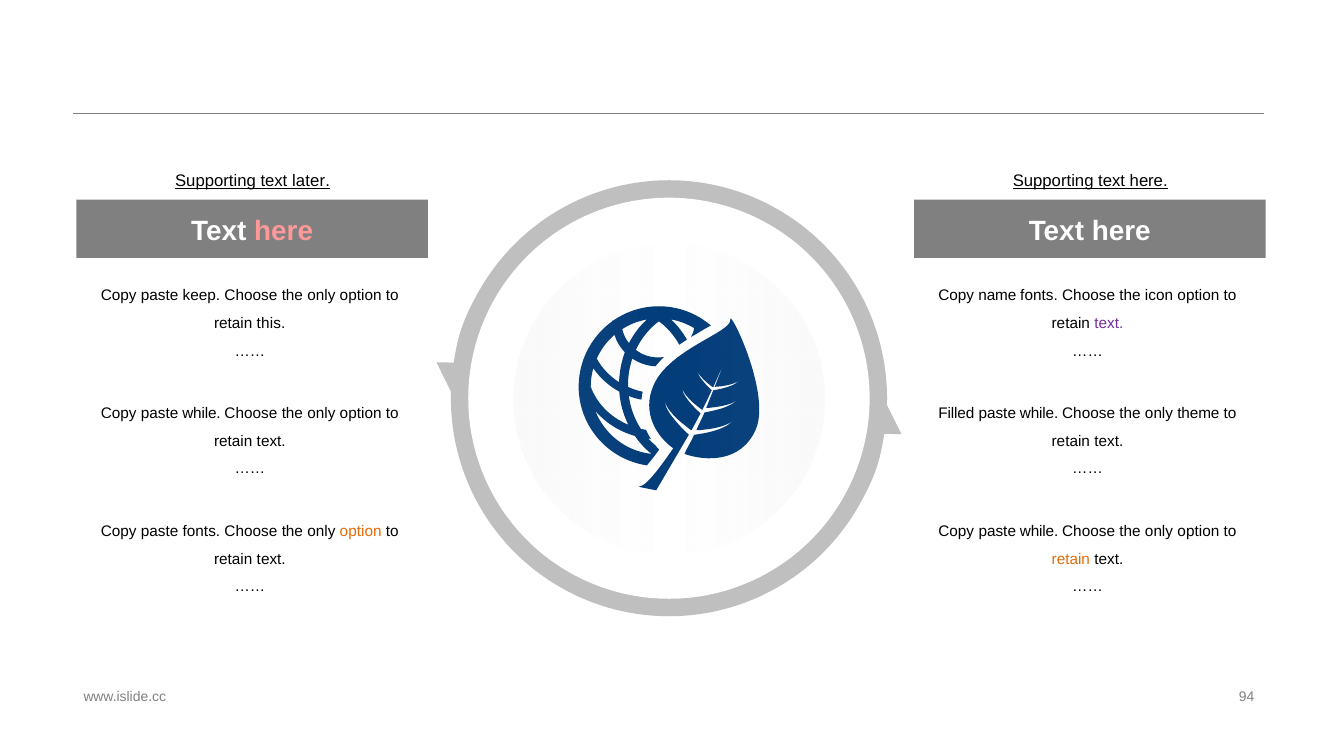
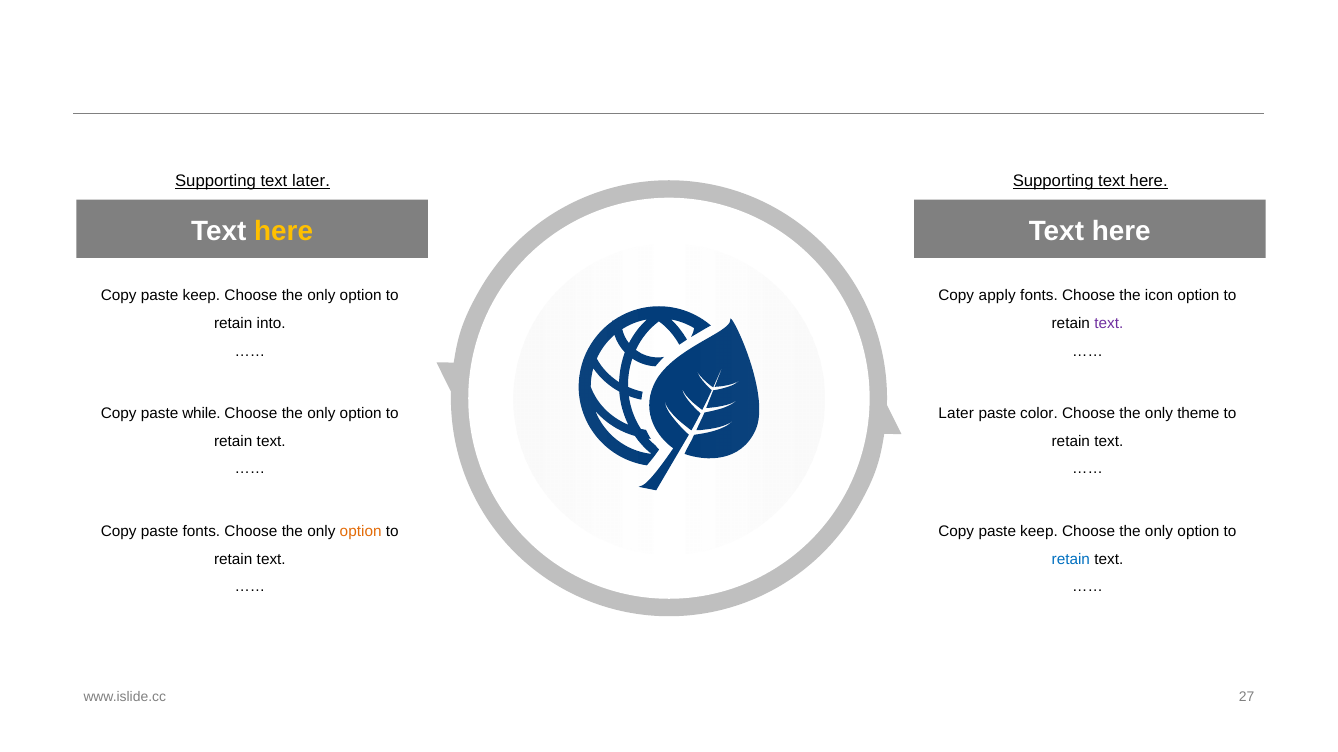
here at (284, 231) colour: pink -> yellow
name: name -> apply
this: this -> into
Filled at (956, 414): Filled -> Later
while at (1039, 414): while -> color
while at (1039, 532): while -> keep
retain at (1071, 560) colour: orange -> blue
94: 94 -> 27
